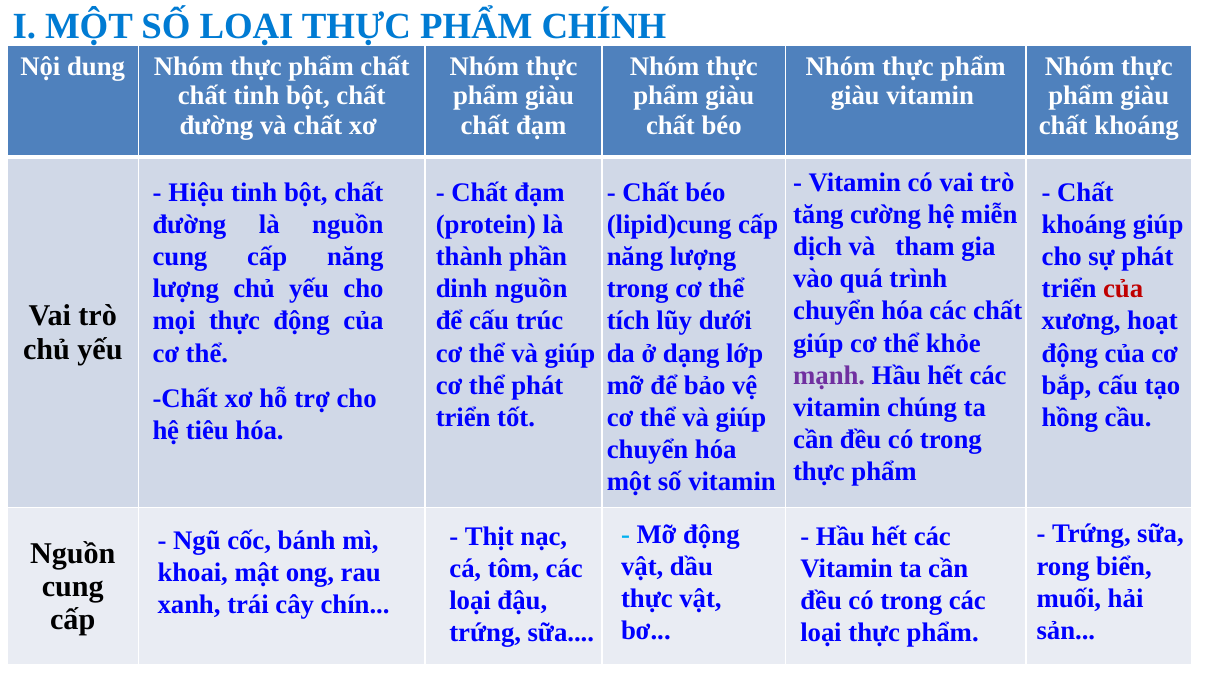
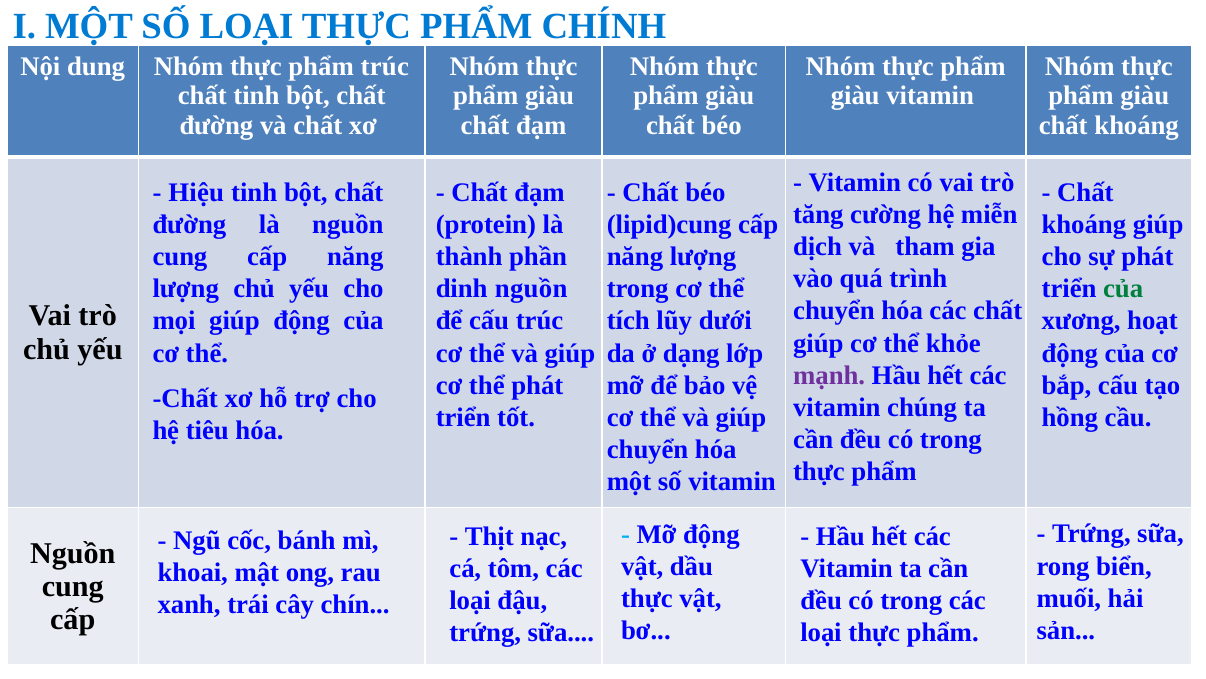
phẩm chất: chất -> trúc
của at (1123, 289) colour: red -> green
mọi thực: thực -> giúp
